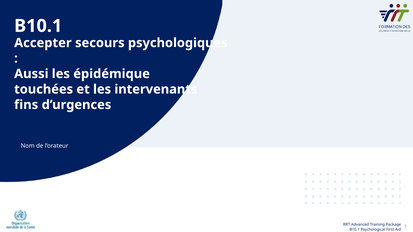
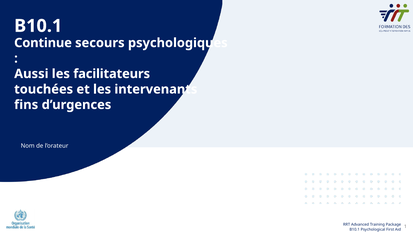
Accepter: Accepter -> Continue
épidémique: épidémique -> facilitateurs
